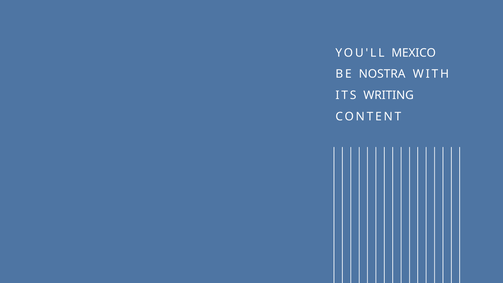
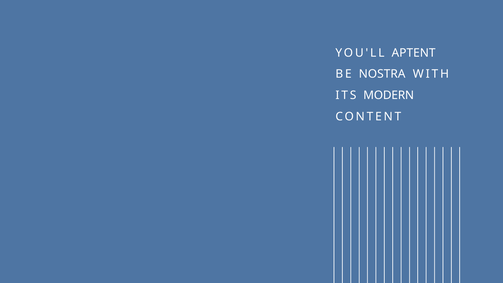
MEXICO: MEXICO -> APTENT
WRITING: WRITING -> MODERN
